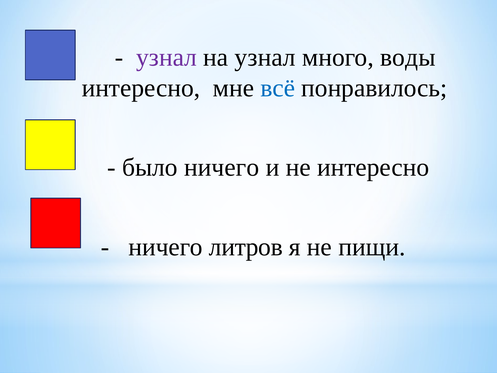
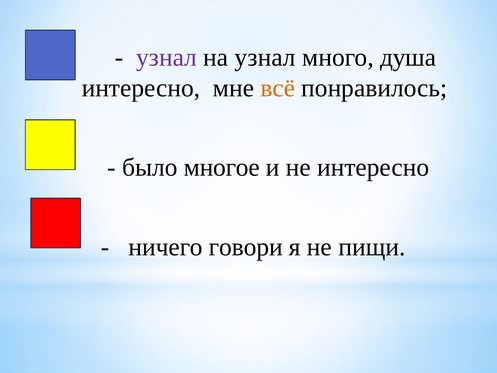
воды: воды -> душа
всё colour: blue -> orange
было ничего: ничего -> многое
литров: литров -> говори
